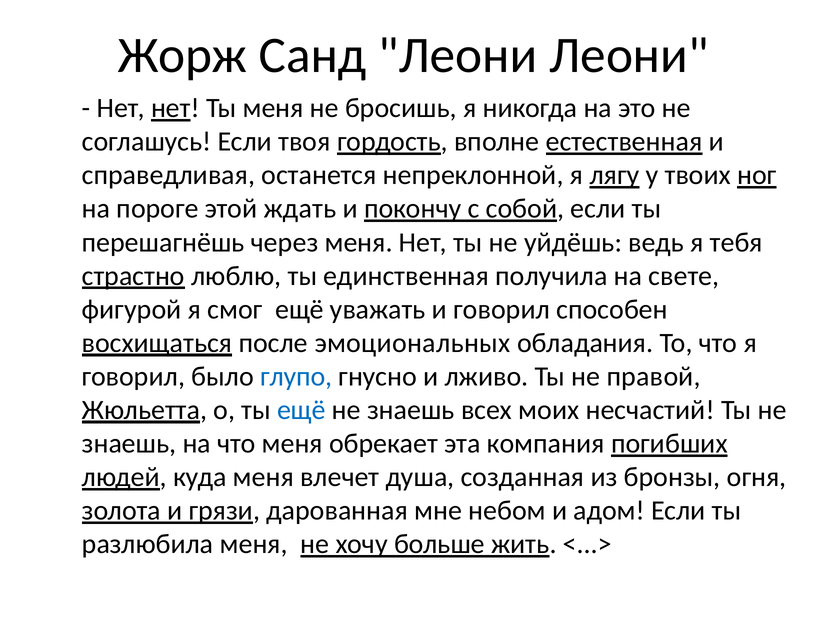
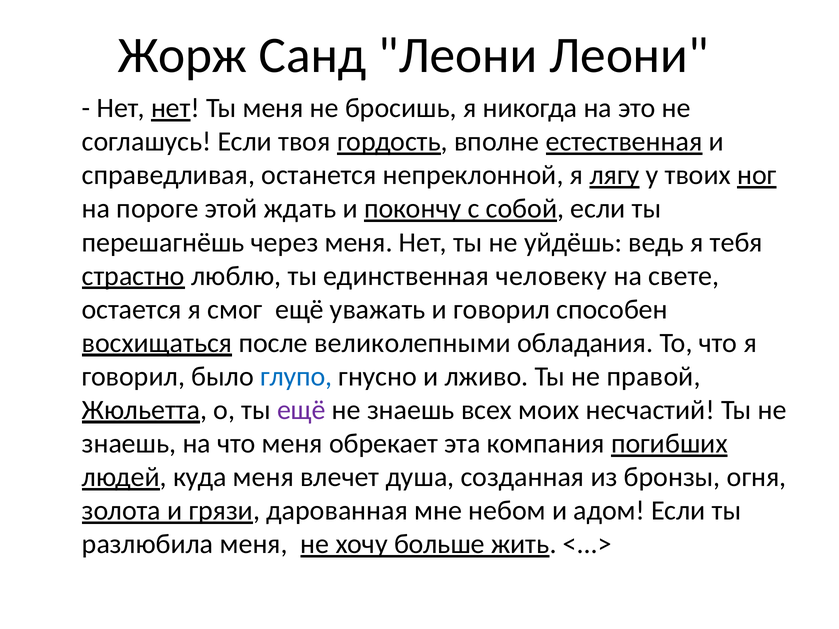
получила: получила -> человеку
фигурой: фигурой -> остается
эмоциональных: эмоциональных -> великолепными
ещё at (301, 410) colour: blue -> purple
